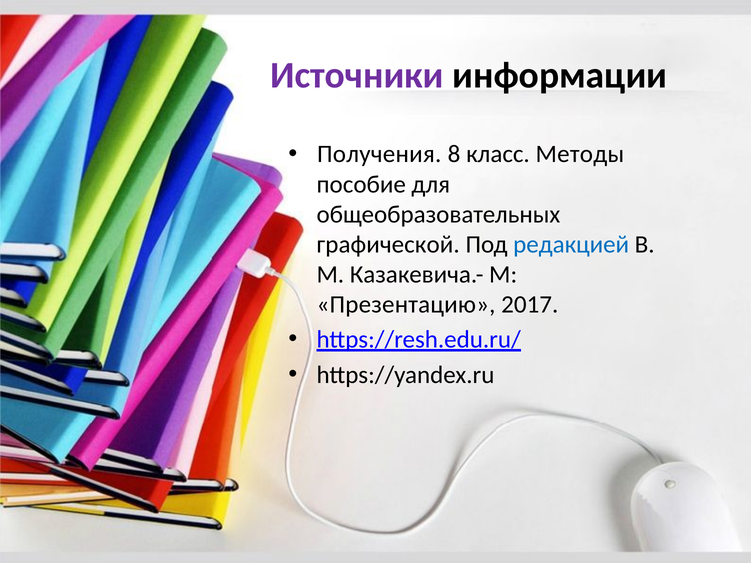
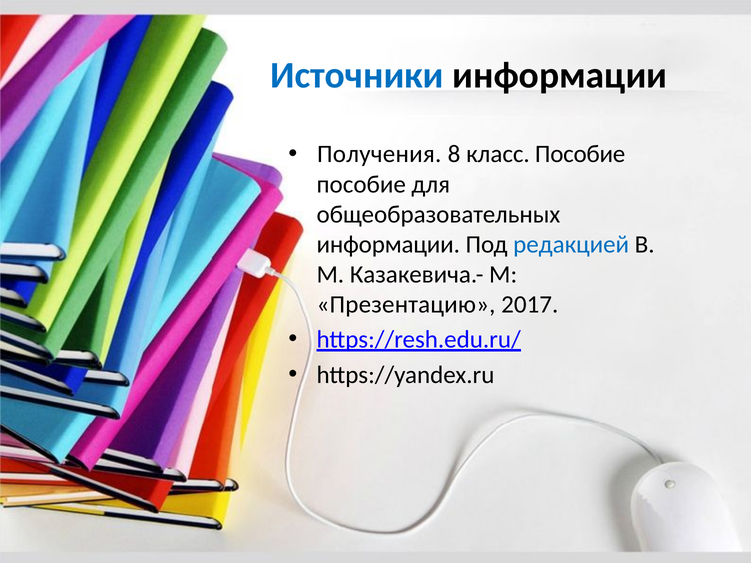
Источники colour: purple -> blue
класс Методы: Методы -> Пособие
графической at (388, 244): графической -> информации
